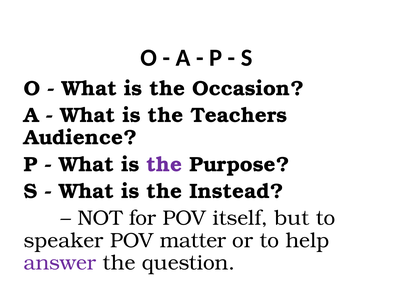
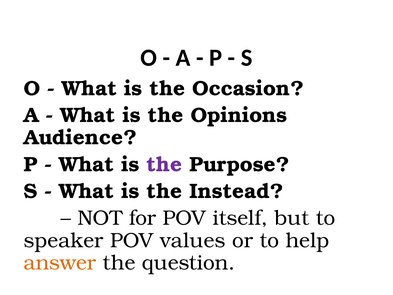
Teachers: Teachers -> Opinions
matter: matter -> values
answer colour: purple -> orange
